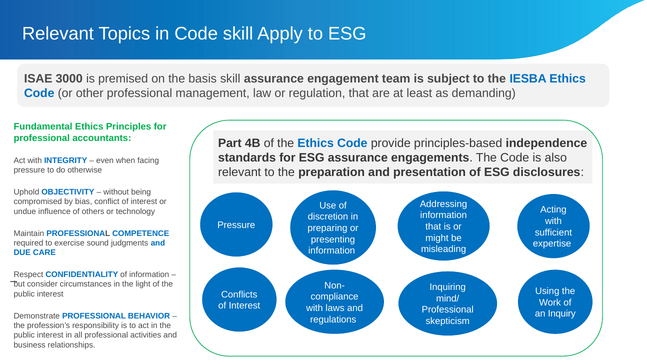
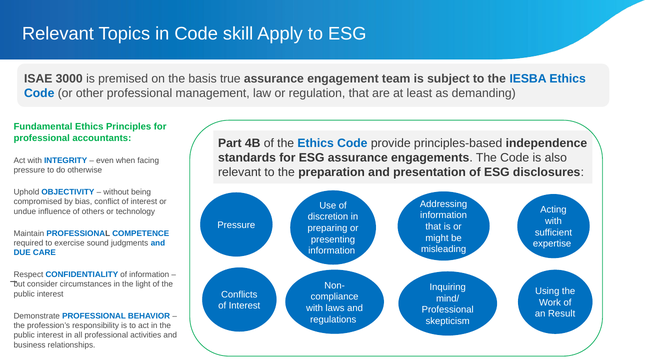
basis skill: skill -> true
Inquiry: Inquiry -> Result
